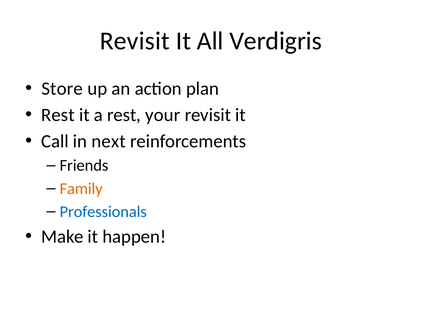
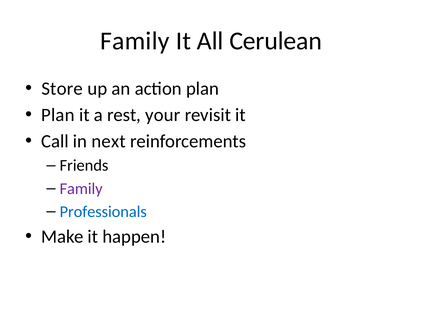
Revisit at (135, 41): Revisit -> Family
Verdigris: Verdigris -> Cerulean
Rest at (58, 115): Rest -> Plan
Family at (81, 188) colour: orange -> purple
